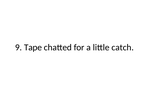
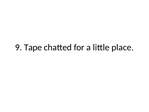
catch: catch -> place
